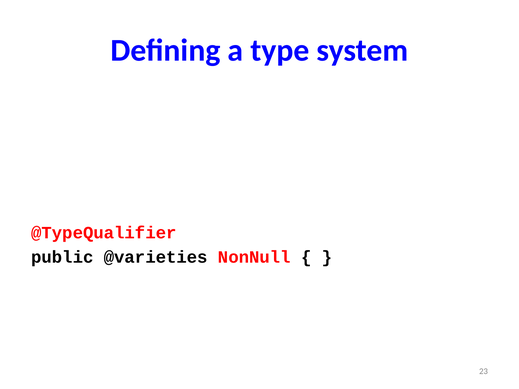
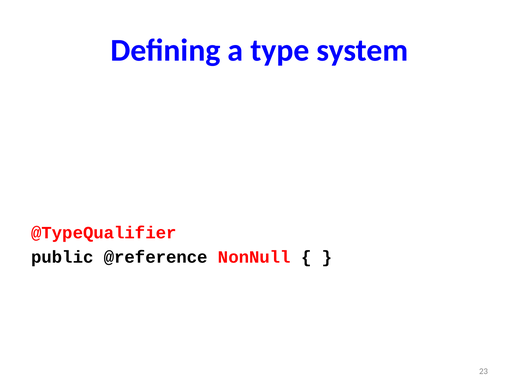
@varieties: @varieties -> @reference
